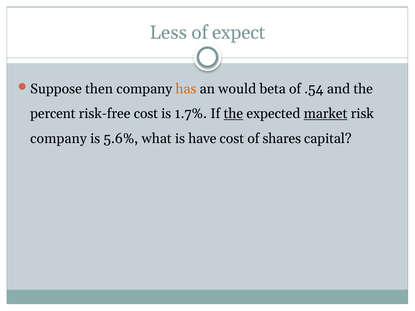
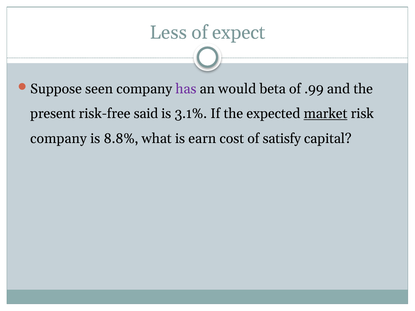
then: then -> seen
has colour: orange -> purple
.54: .54 -> .99
percent: percent -> present
risk-free cost: cost -> said
1.7%: 1.7% -> 3.1%
the at (233, 114) underline: present -> none
5.6%: 5.6% -> 8.8%
have: have -> earn
shares: shares -> satisfy
